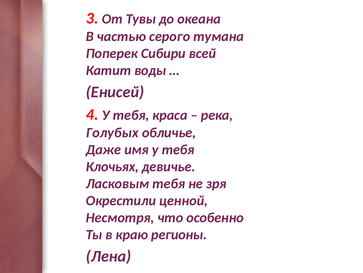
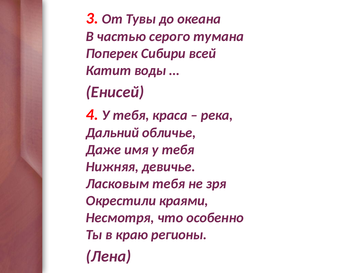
Голубых: Голубых -> Дальний
Клочьях: Клочьях -> Нижняя
ценной: ценной -> краями
